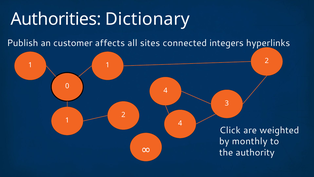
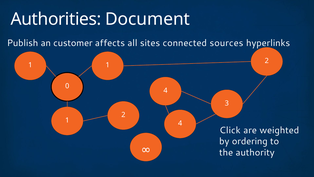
Dictionary: Dictionary -> Document
integers: integers -> sources
monthly: monthly -> ordering
